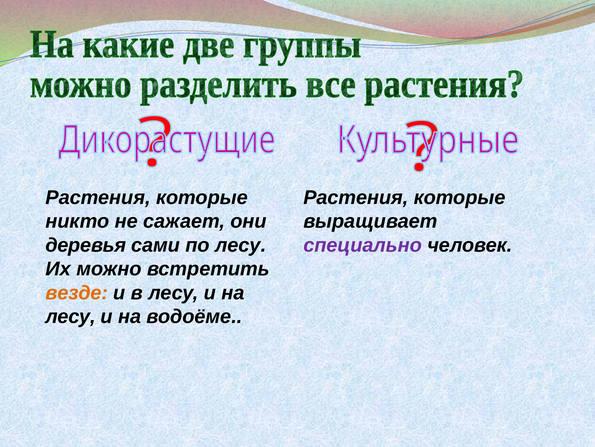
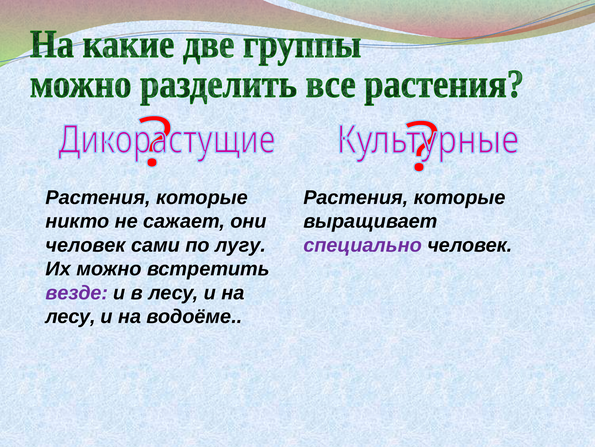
деревья at (86, 245): деревья -> человек
по лесу: лесу -> лугу
везде colour: orange -> purple
